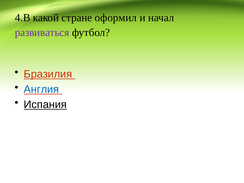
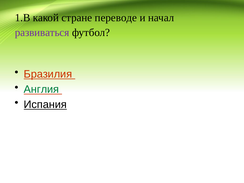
4.В: 4.В -> 1.В
оформил: оформил -> переводе
Англия colour: blue -> green
